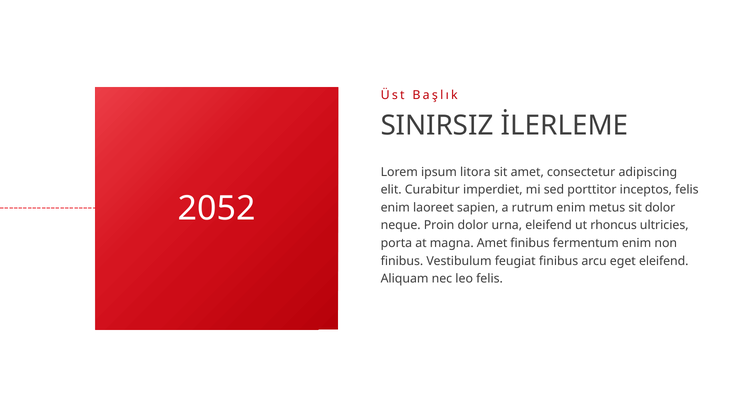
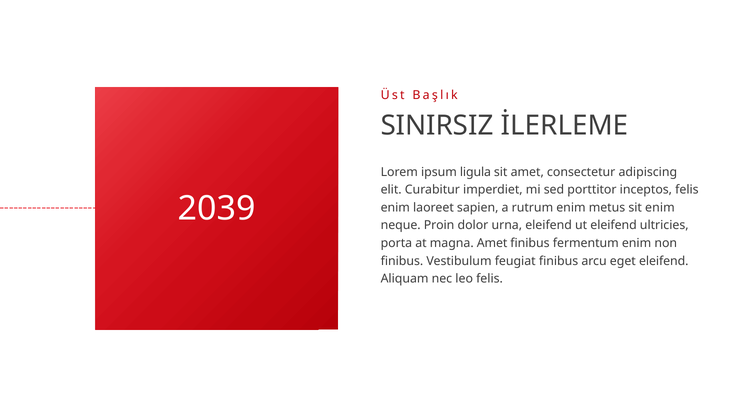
litora: litora -> ligula
2052: 2052 -> 2039
sit dolor: dolor -> enim
ut rhoncus: rhoncus -> eleifend
